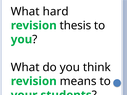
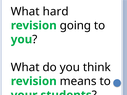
thesis: thesis -> going
